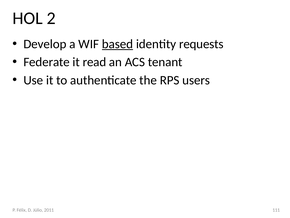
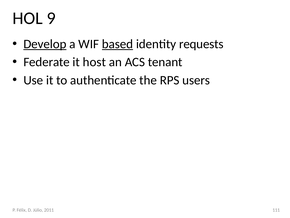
2: 2 -> 9
Develop underline: none -> present
read: read -> host
